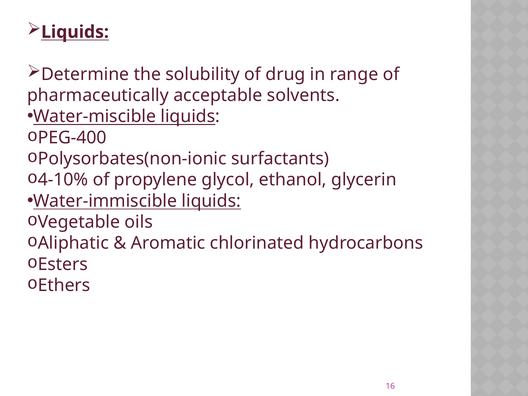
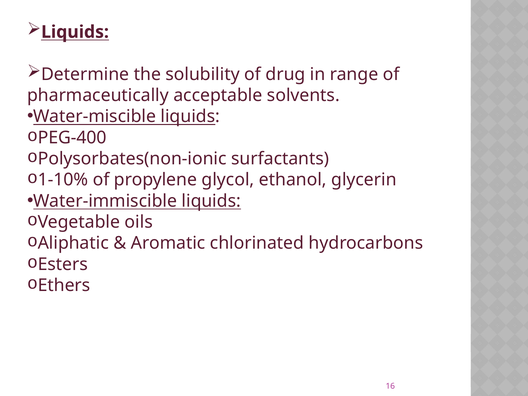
4-10%: 4-10% -> 1-10%
